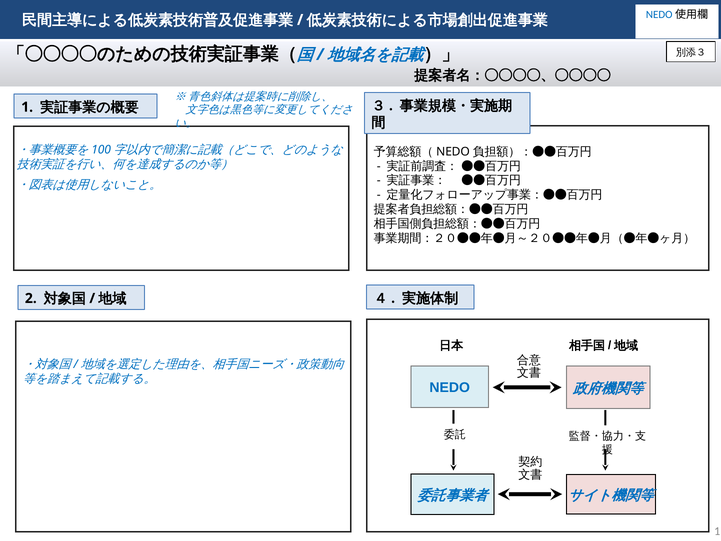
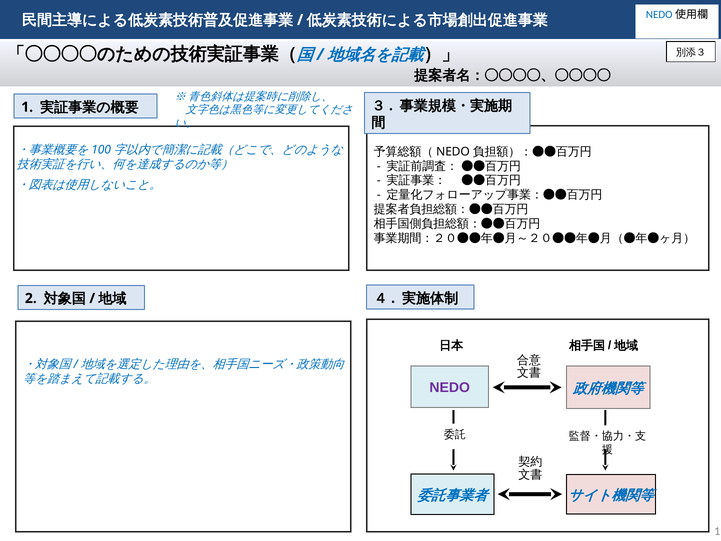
NEDO at (450, 387) colour: blue -> purple
